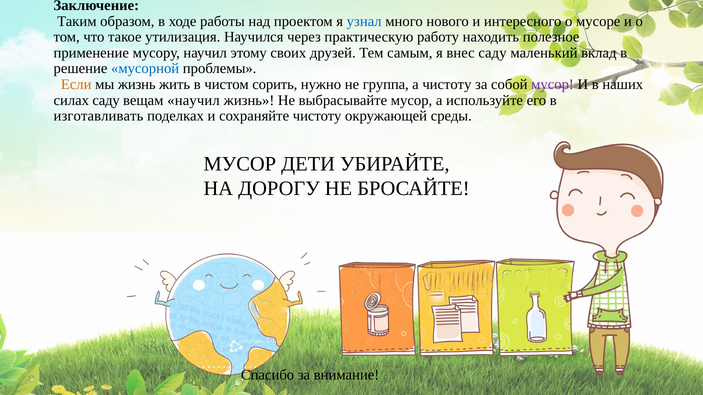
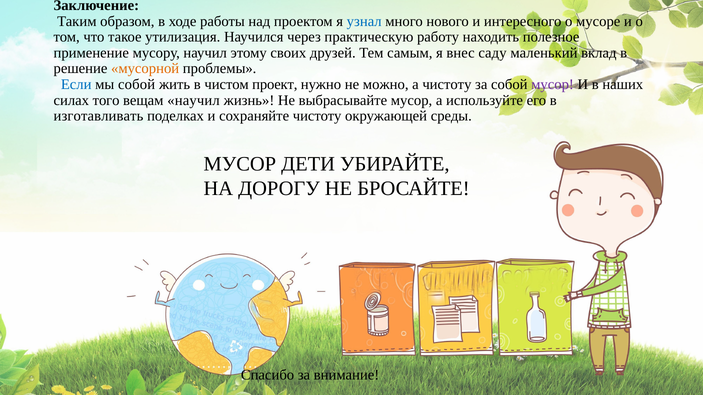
мусорной colour: blue -> orange
Если colour: orange -> blue
мы жизнь: жизнь -> собой
сорить: сорить -> проект
группа: группа -> можно
силах саду: саду -> того
